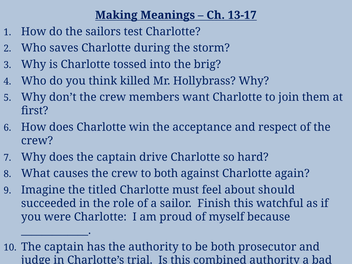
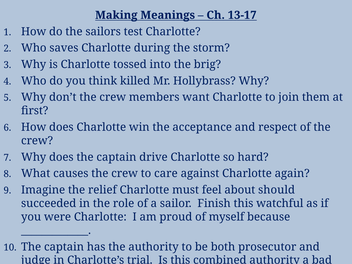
to both: both -> care
titled: titled -> relief
